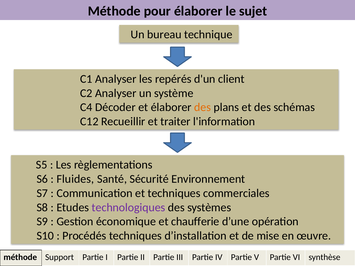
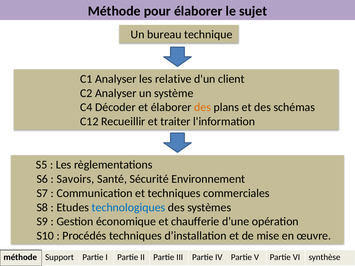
repérés: repérés -> relative
Fluides: Fluides -> Savoirs
technologiques colour: purple -> blue
